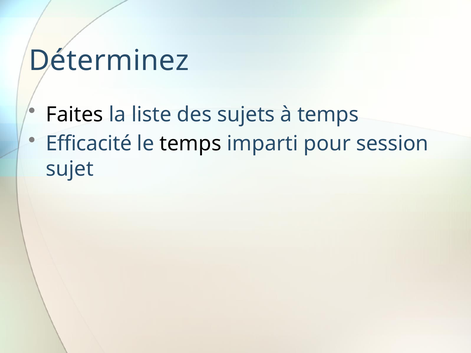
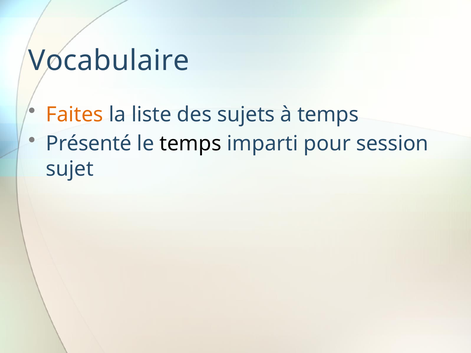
Déterminez: Déterminez -> Vocabulaire
Faites colour: black -> orange
Efficacité: Efficacité -> Présenté
